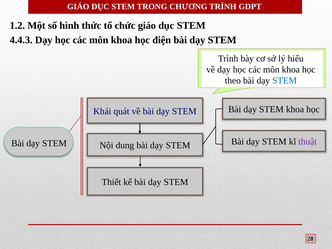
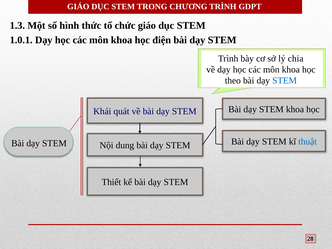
1.2: 1.2 -> 1.3
4.4.3: 4.4.3 -> 1.0.1
hiểu: hiểu -> chia
thuật colour: purple -> blue
